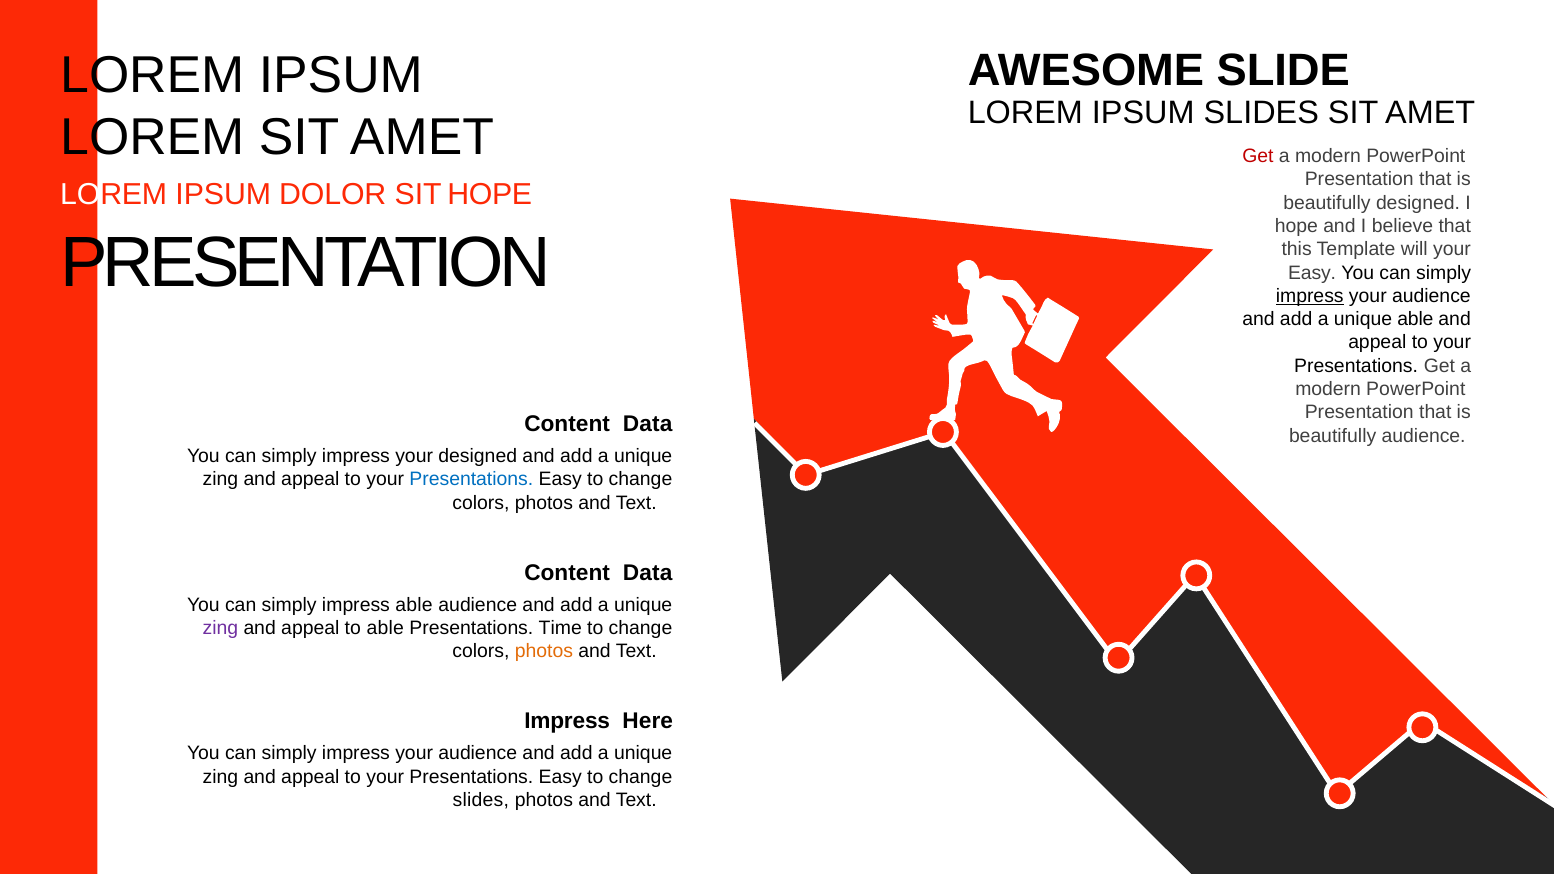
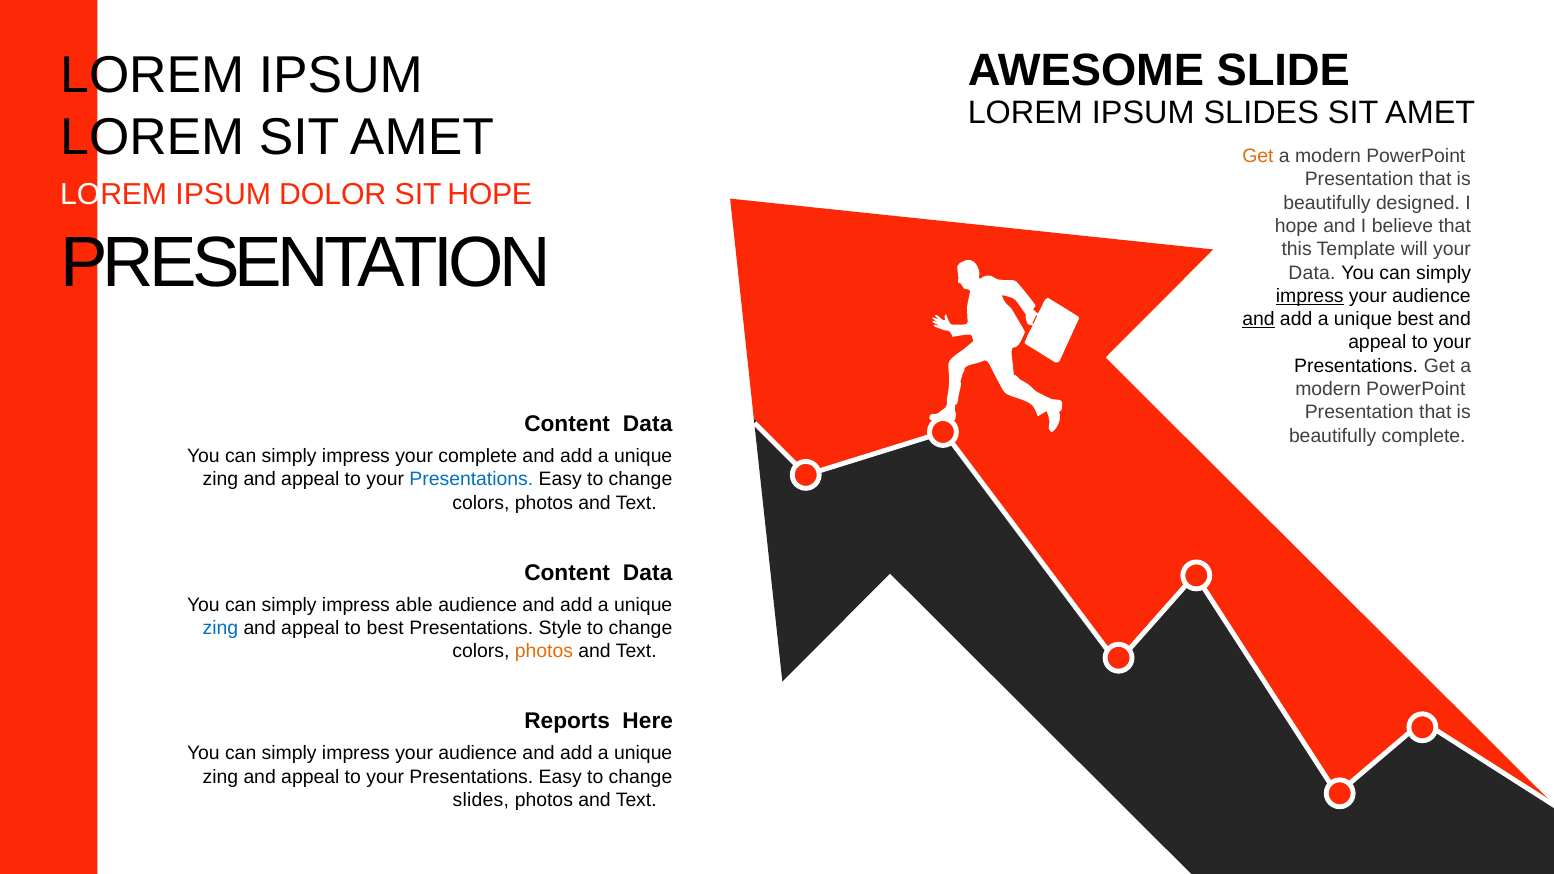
Get at (1258, 156) colour: red -> orange
Easy at (1312, 273): Easy -> Data
and at (1259, 319) underline: none -> present
unique able: able -> best
beautifully audience: audience -> complete
your designed: designed -> complete
zing at (220, 628) colour: purple -> blue
to able: able -> best
Time: Time -> Style
Impress at (567, 722): Impress -> Reports
